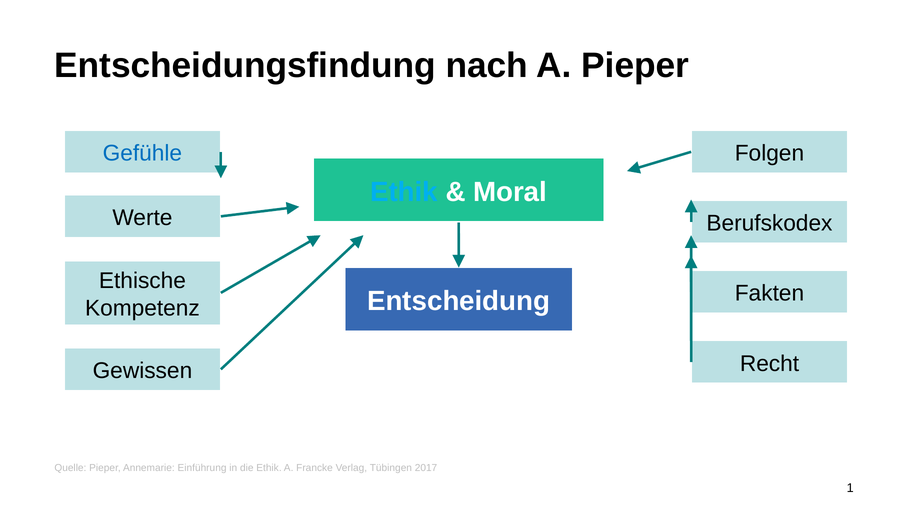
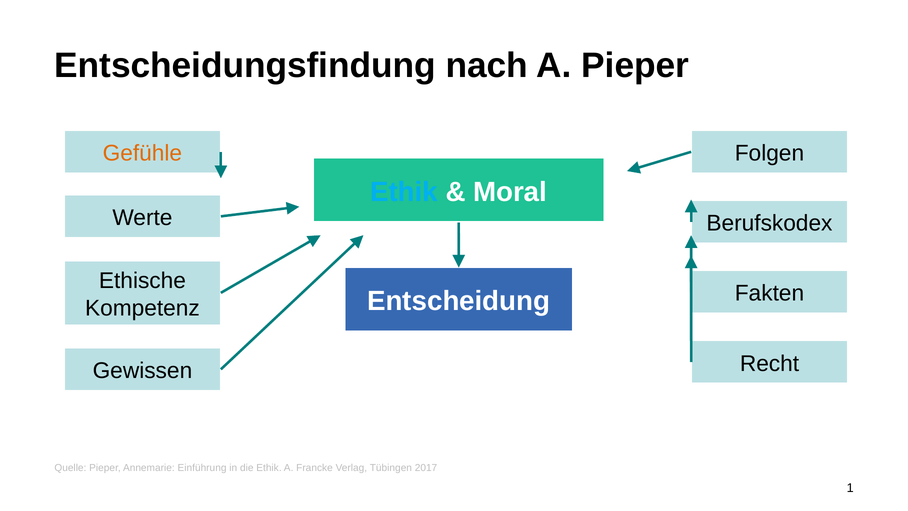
Gefühle colour: blue -> orange
